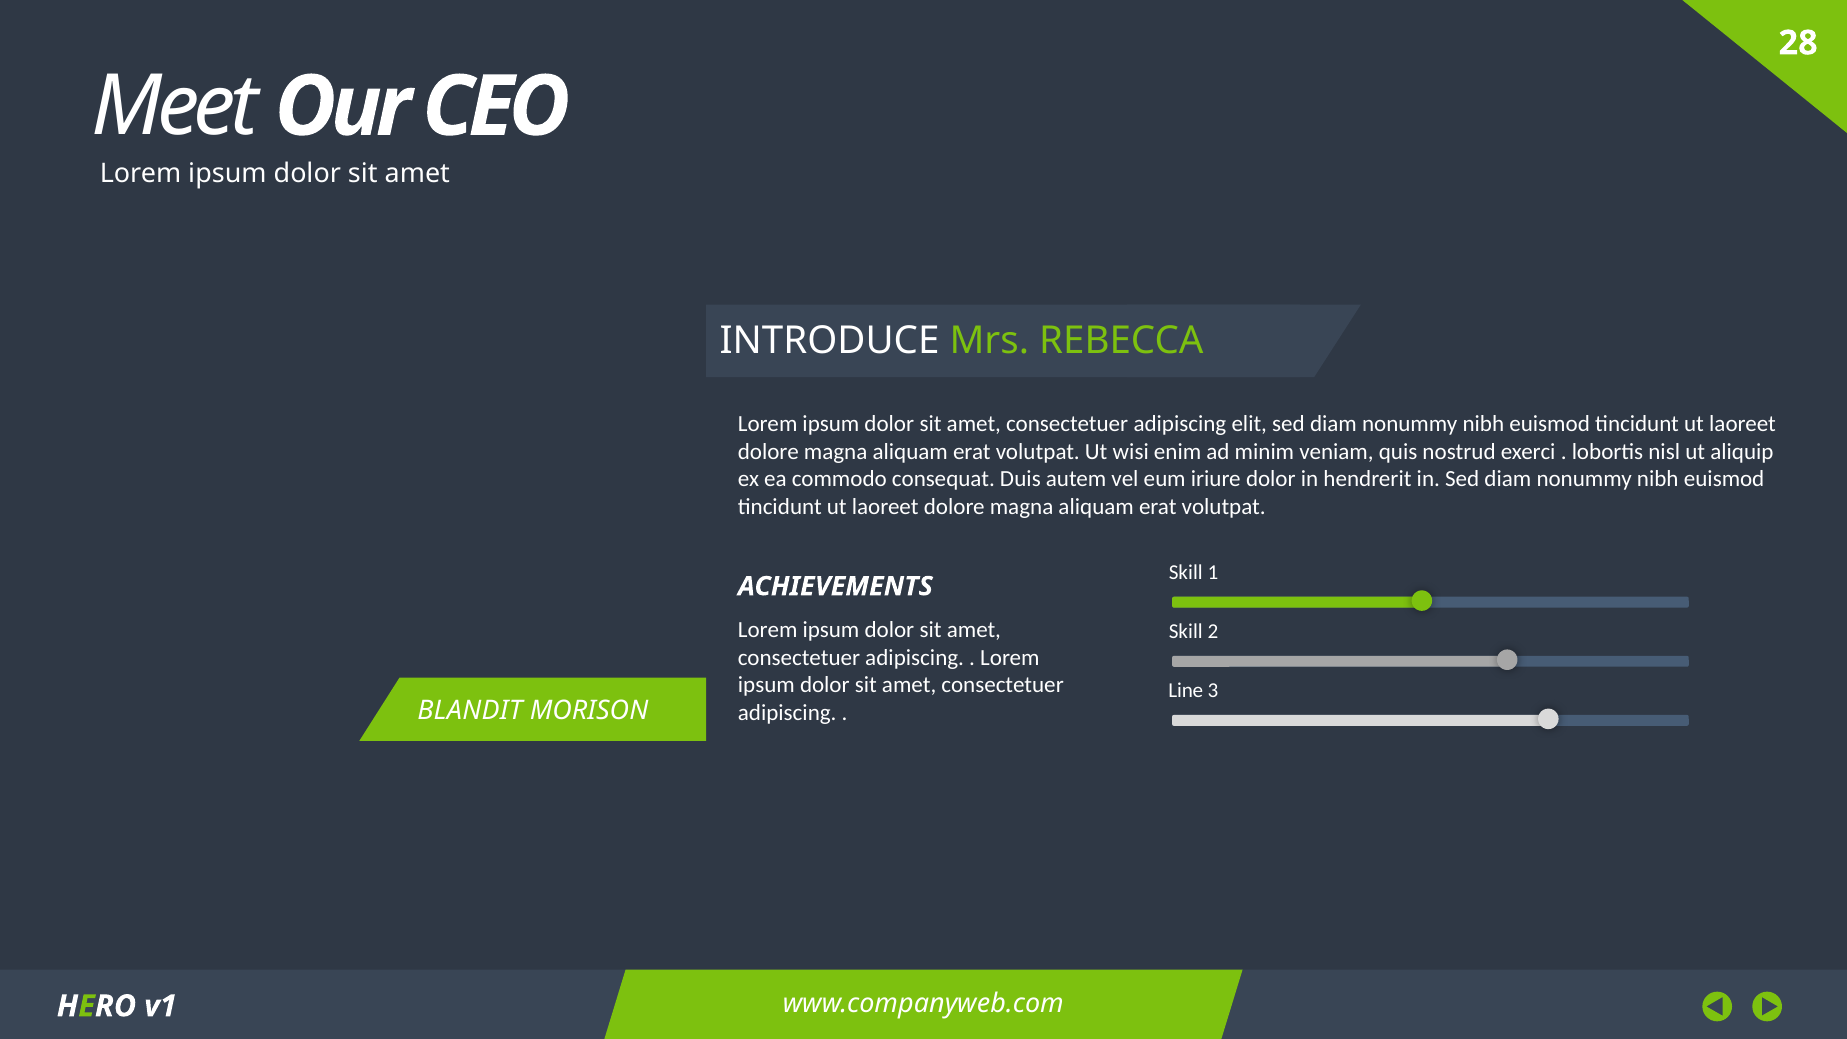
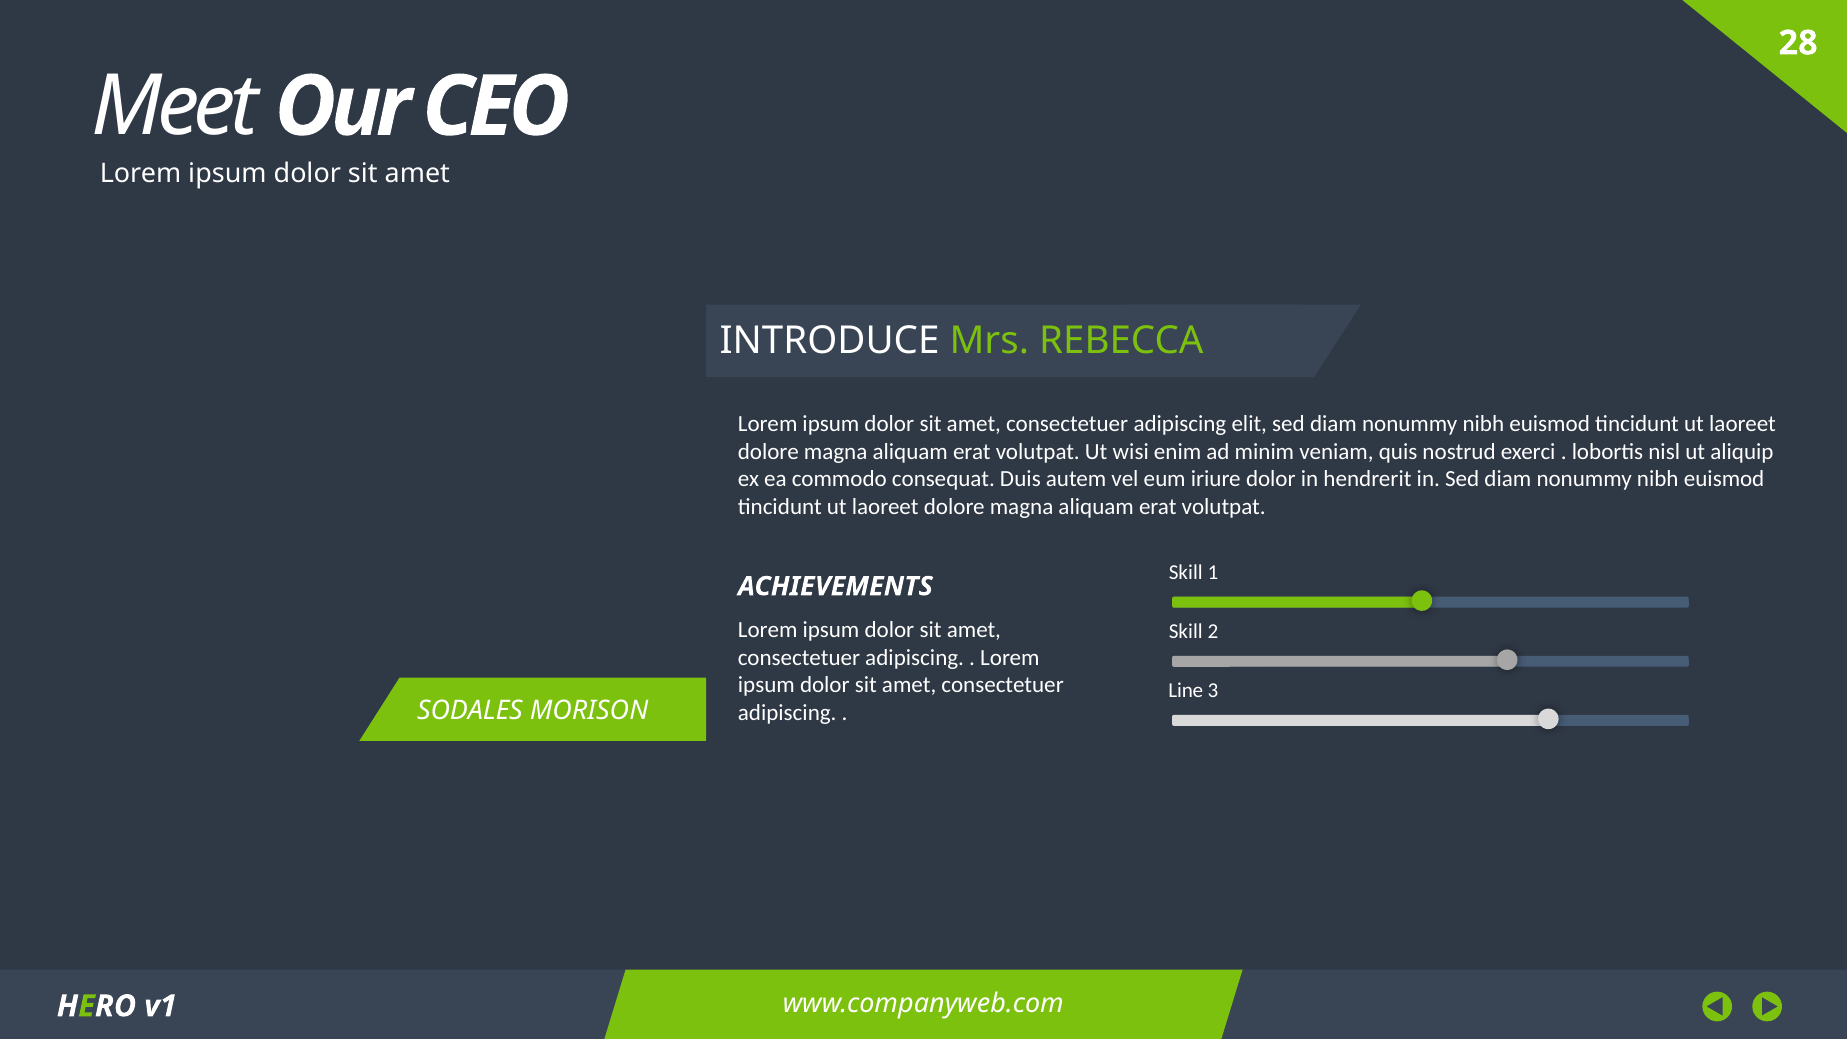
BLANDIT: BLANDIT -> SODALES
